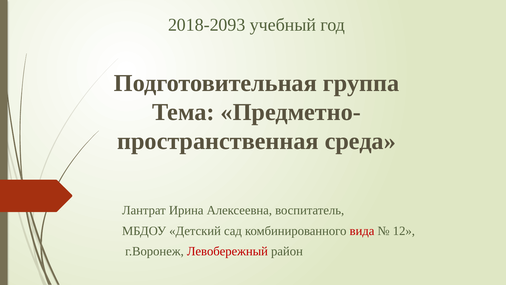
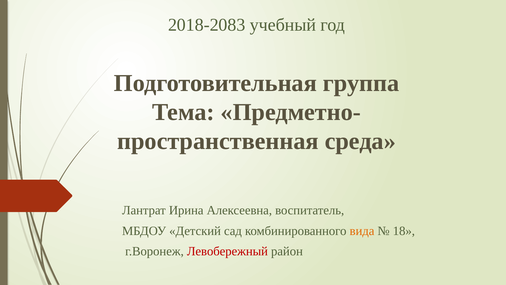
2018-2093: 2018-2093 -> 2018-2083
вида colour: red -> orange
12: 12 -> 18
